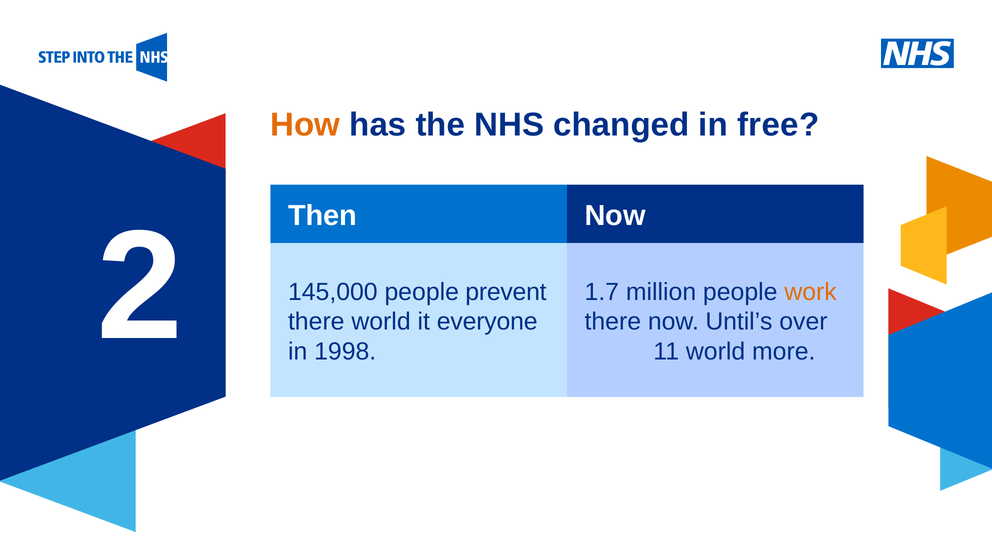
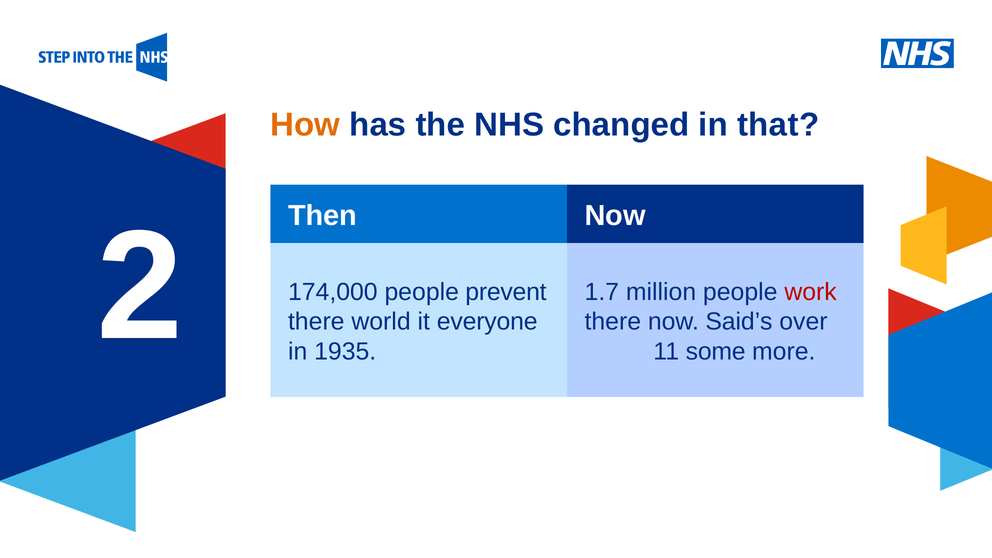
free: free -> that
145,000: 145,000 -> 174,000
work colour: orange -> red
Until’s: Until’s -> Said’s
1998: 1998 -> 1935
11 world: world -> some
